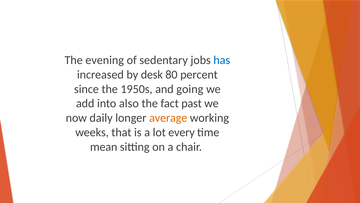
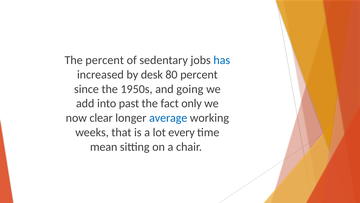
The evening: evening -> percent
also: also -> past
past: past -> only
daily: daily -> clear
average colour: orange -> blue
